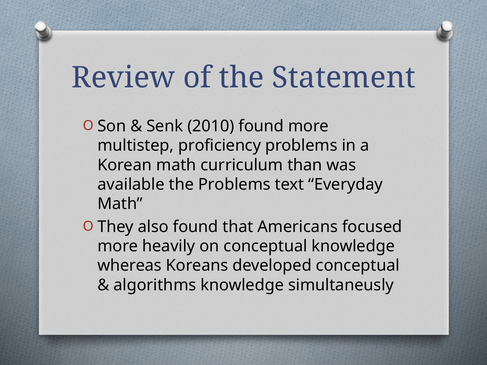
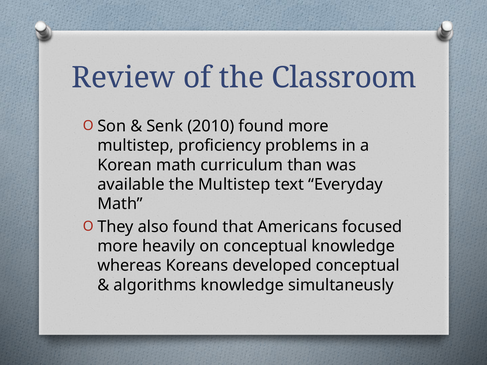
Statement: Statement -> Classroom
the Problems: Problems -> Multistep
